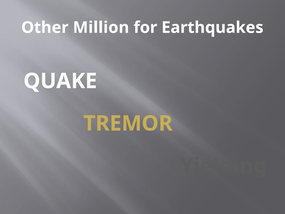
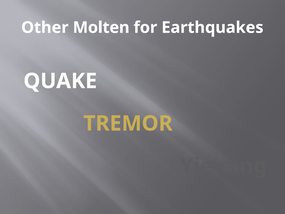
Million: Million -> Molten
